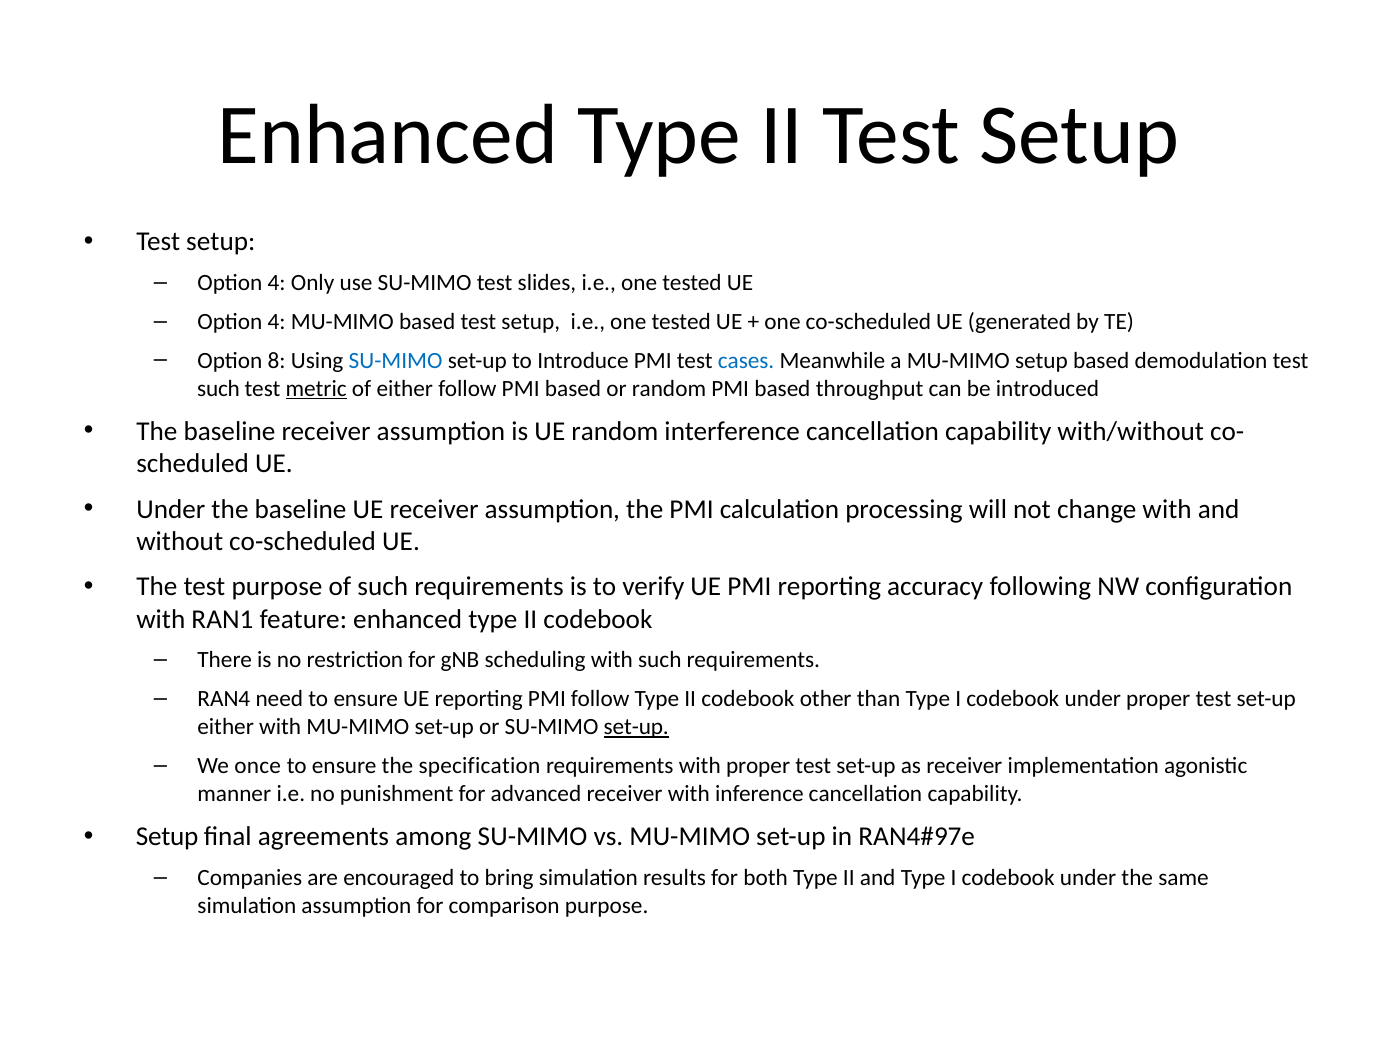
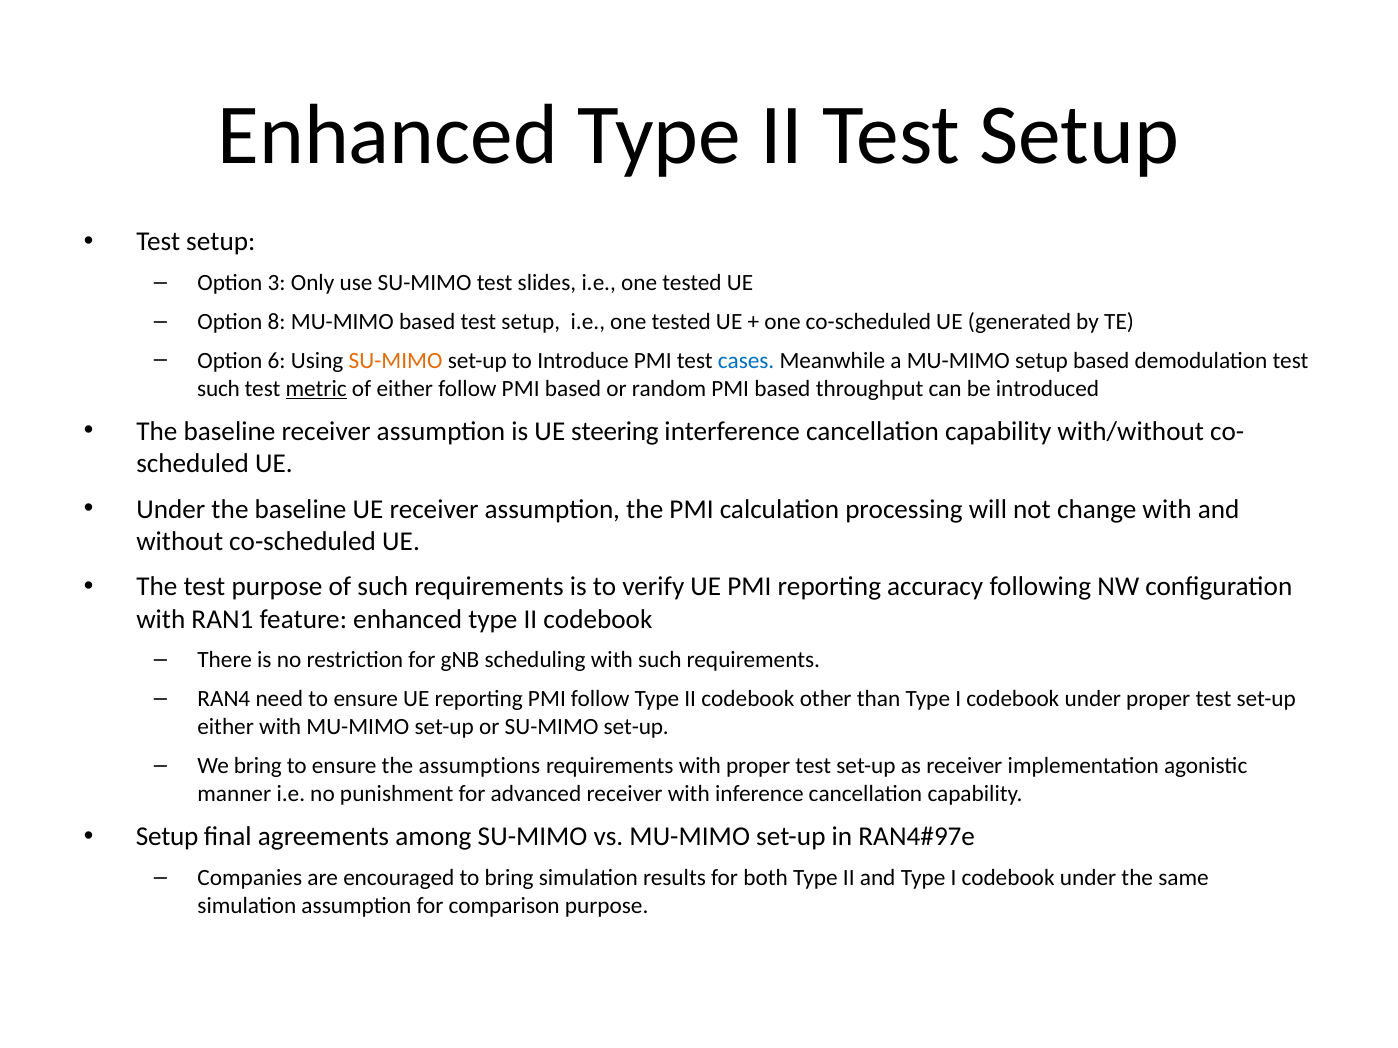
4 at (277, 283): 4 -> 3
4 at (277, 322): 4 -> 8
8: 8 -> 6
SU-MIMO at (396, 361) colour: blue -> orange
UE random: random -> steering
set-up at (636, 727) underline: present -> none
We once: once -> bring
specification: specification -> assumptions
